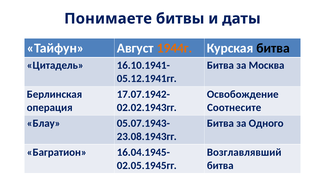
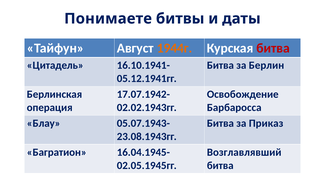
битва at (273, 48) colour: black -> red
Москва: Москва -> Берлин
Соотнесите: Соотнесите -> Барбаросса
Одного: Одного -> Приказ
